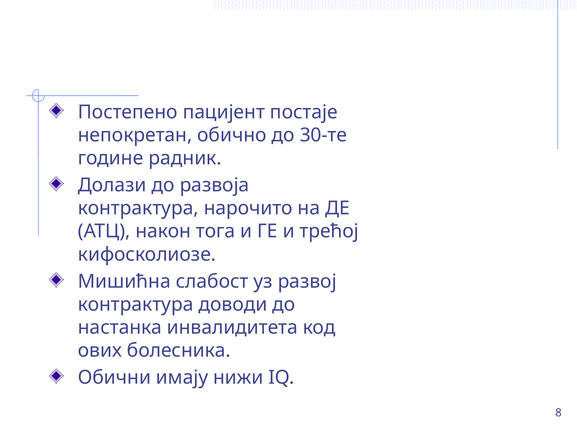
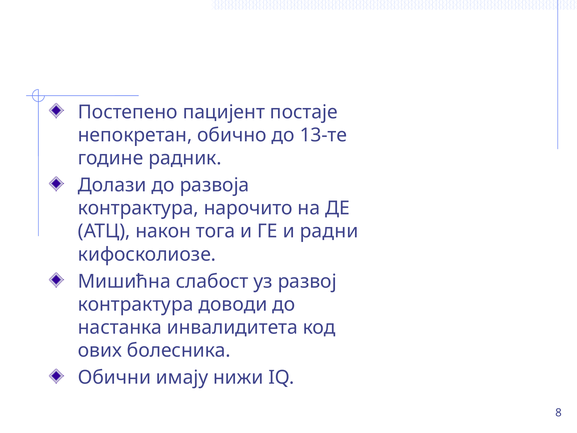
30-те: 30-те -> 13-те
трећој: трећој -> радни
